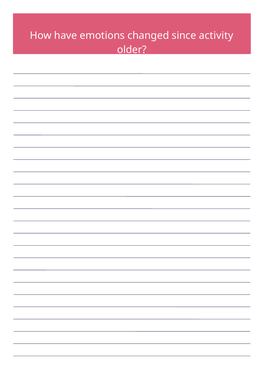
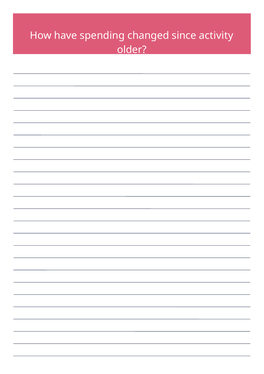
emotions: emotions -> spending
